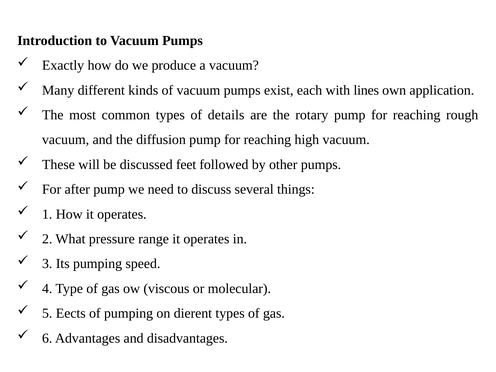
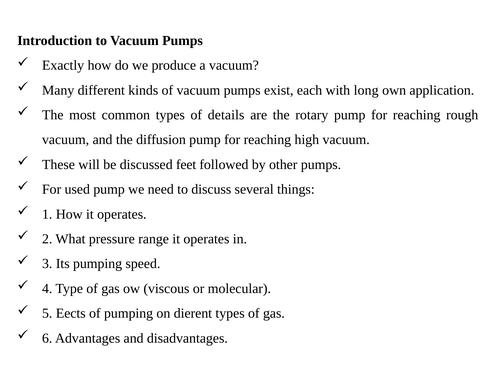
lines: lines -> long
after: after -> used
